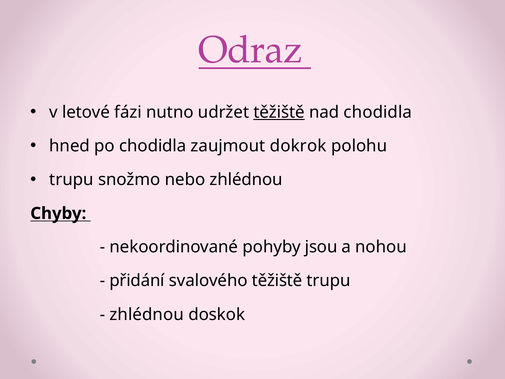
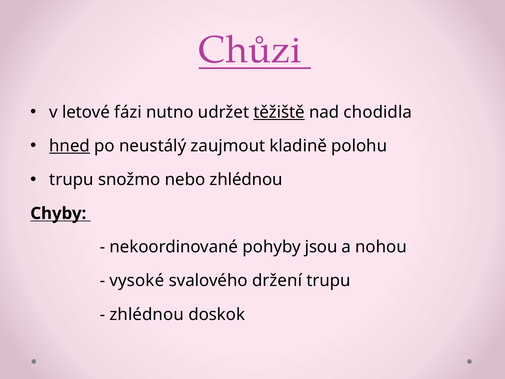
Odraz: Odraz -> Chůzi
hned underline: none -> present
po chodidla: chodidla -> neustálý
dokrok: dokrok -> kladině
přidání: přidání -> vysoké
svalového těžiště: těžiště -> držení
